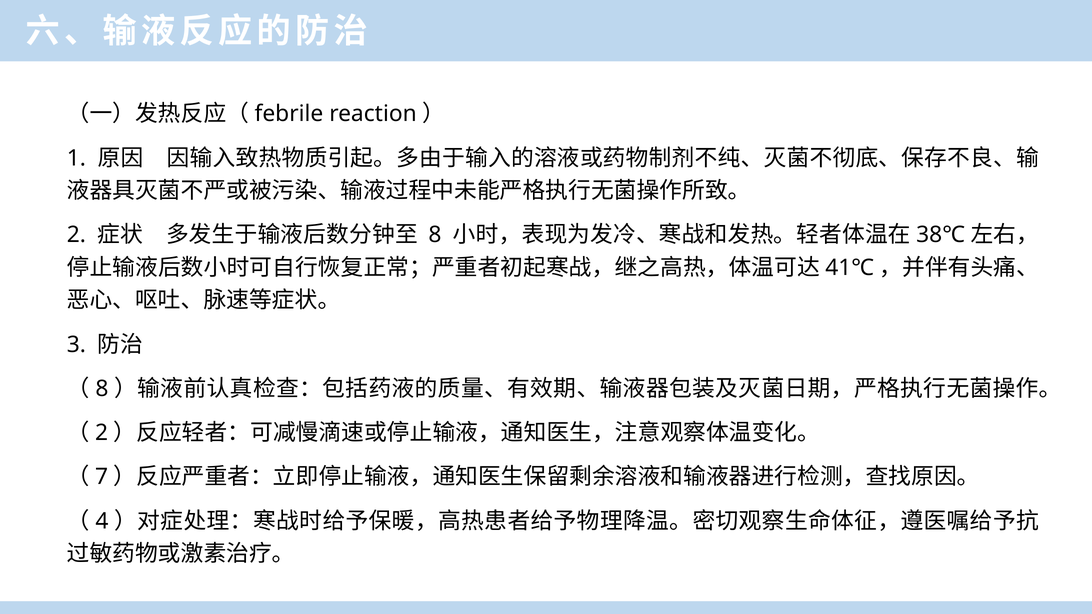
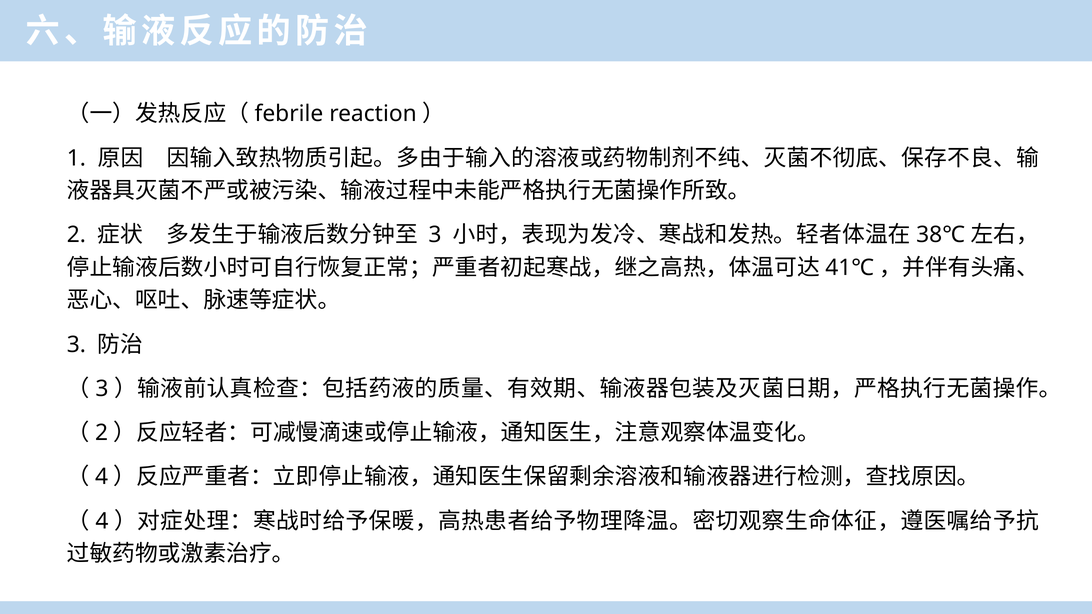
8 at (435, 235): 8 -> 3
8 at (102, 389): 8 -> 3
7 at (102, 477): 7 -> 4
